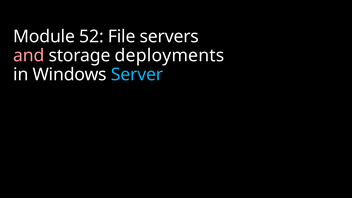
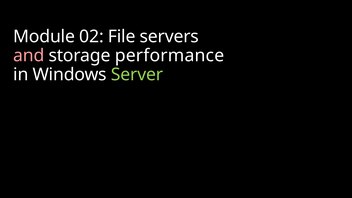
52: 52 -> 02
deployments: deployments -> performance
Server colour: light blue -> light green
